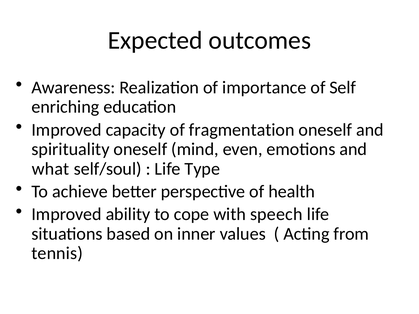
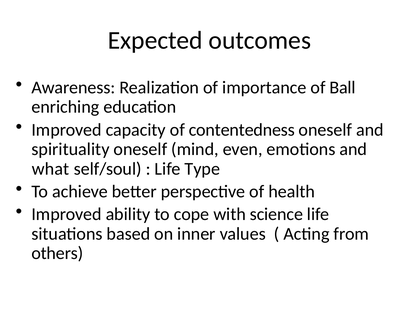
Self: Self -> Ball
fragmentation: fragmentation -> contentedness
speech: speech -> science
tennis: tennis -> others
